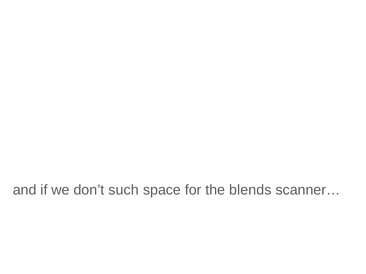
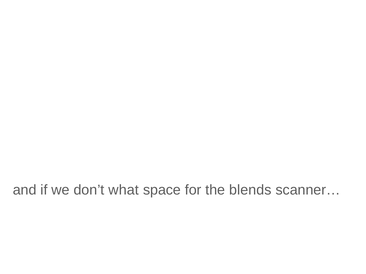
such: such -> what
